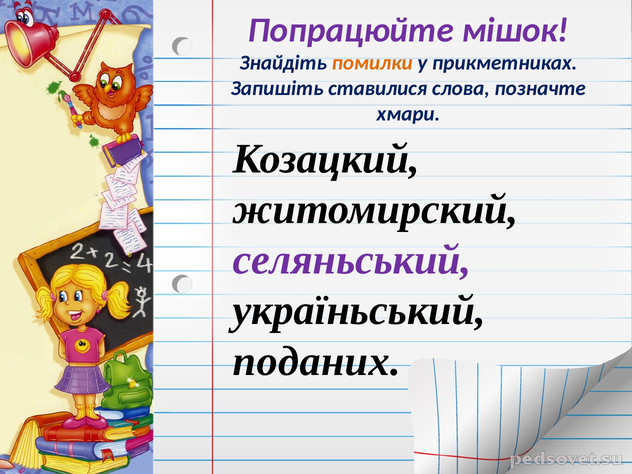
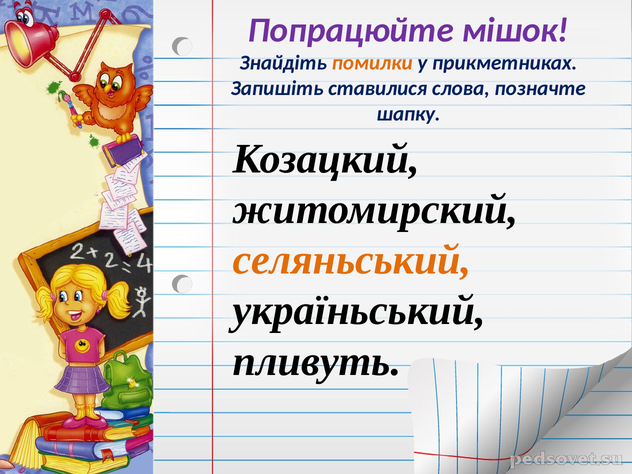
хмари: хмари -> шапку
селяньський colour: purple -> orange
поданих: поданих -> пливуть
